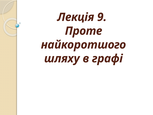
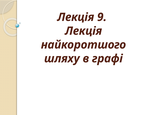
Проте at (84, 31): Проте -> Лекція
